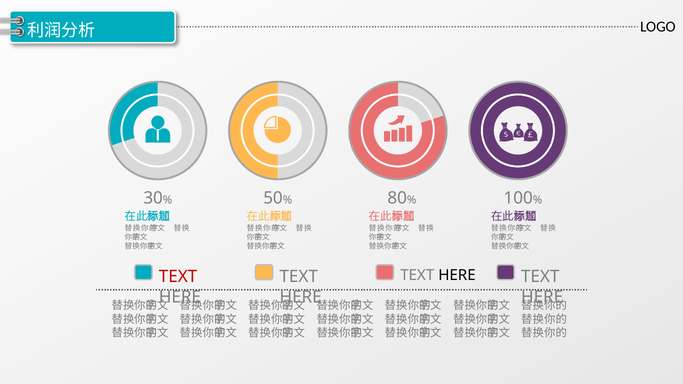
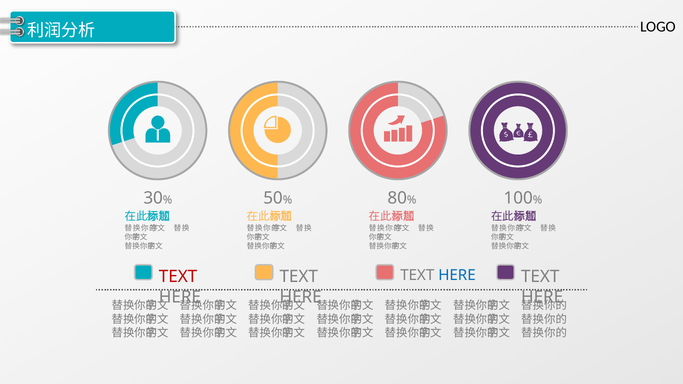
HERE at (457, 276) colour: black -> blue
